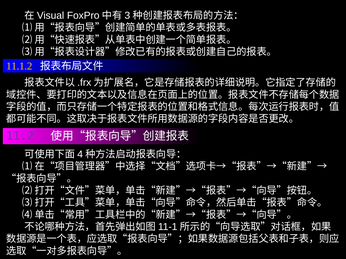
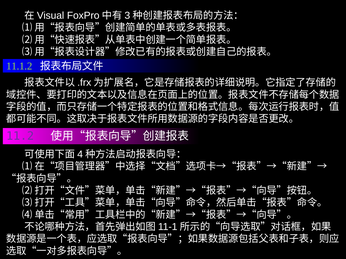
11.1.2 colour: yellow -> light green
